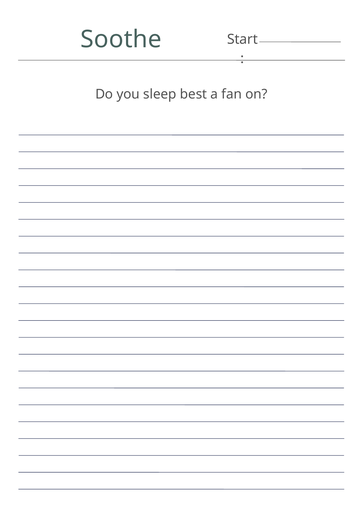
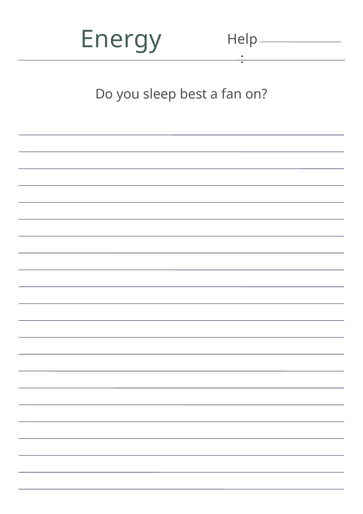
Soothe: Soothe -> Energy
Start: Start -> Help
